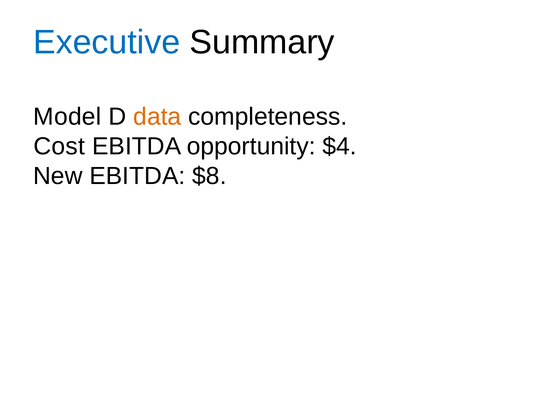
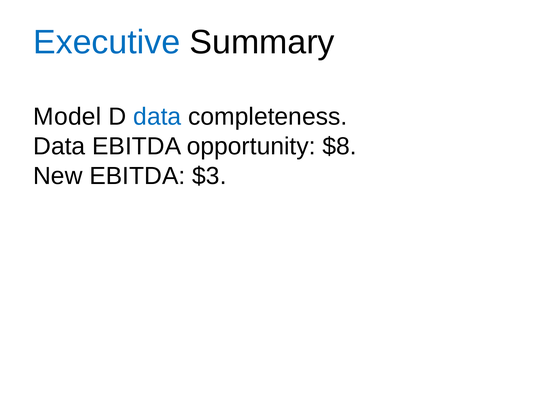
data at (157, 116) colour: orange -> blue
Cost at (59, 146): Cost -> Data
$4: $4 -> $8
$8: $8 -> $3
